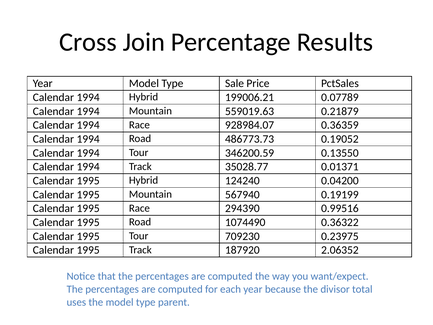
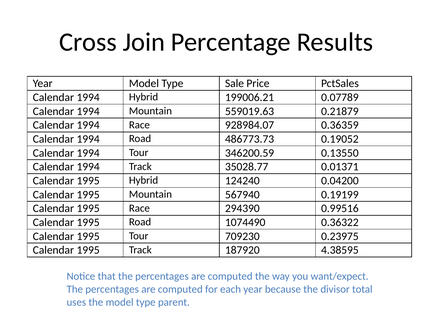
2.06352: 2.06352 -> 4.38595
